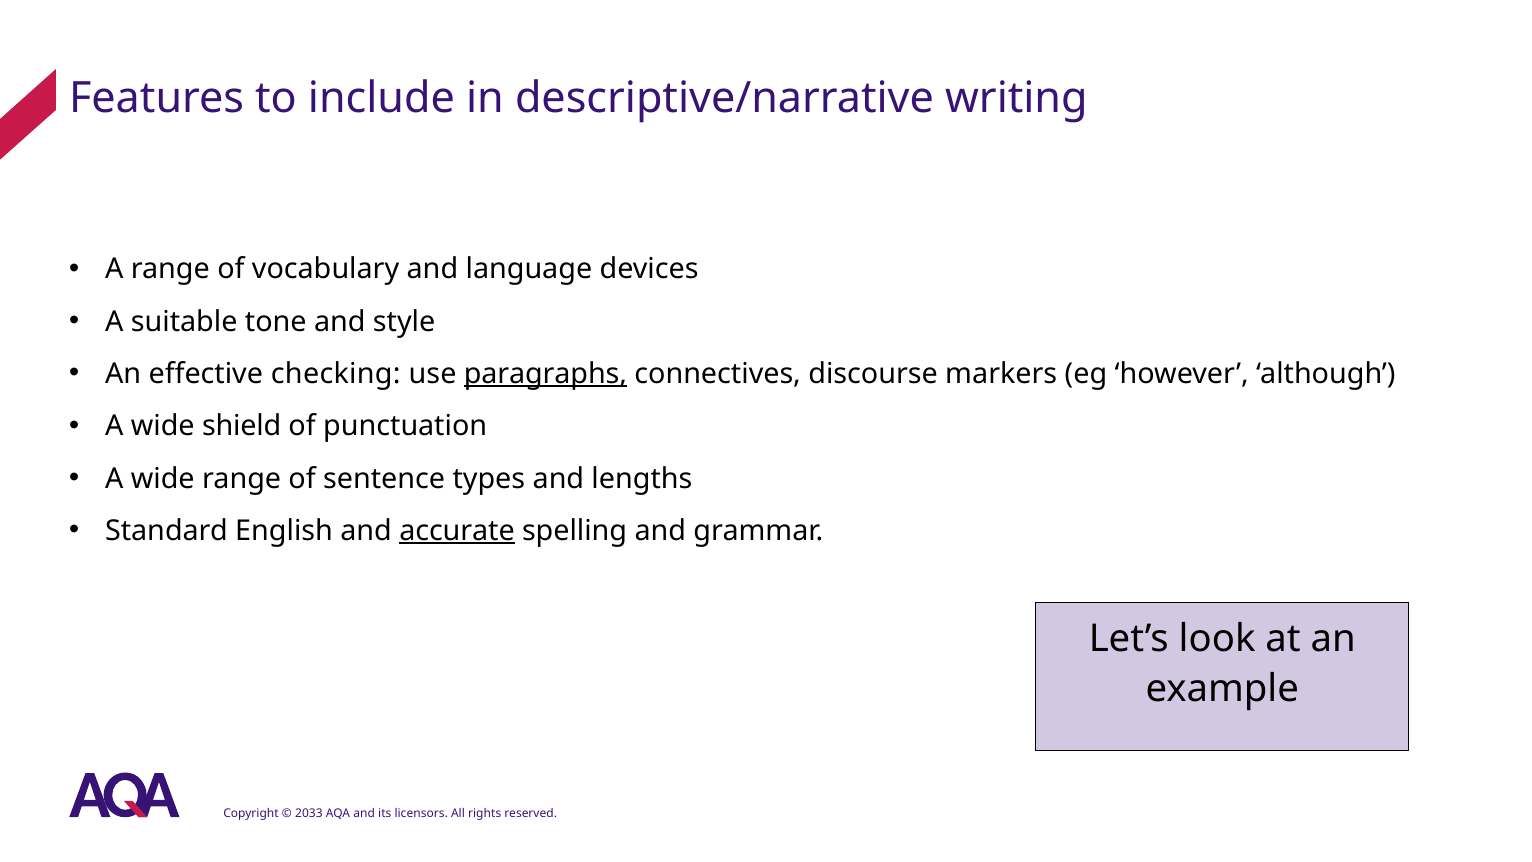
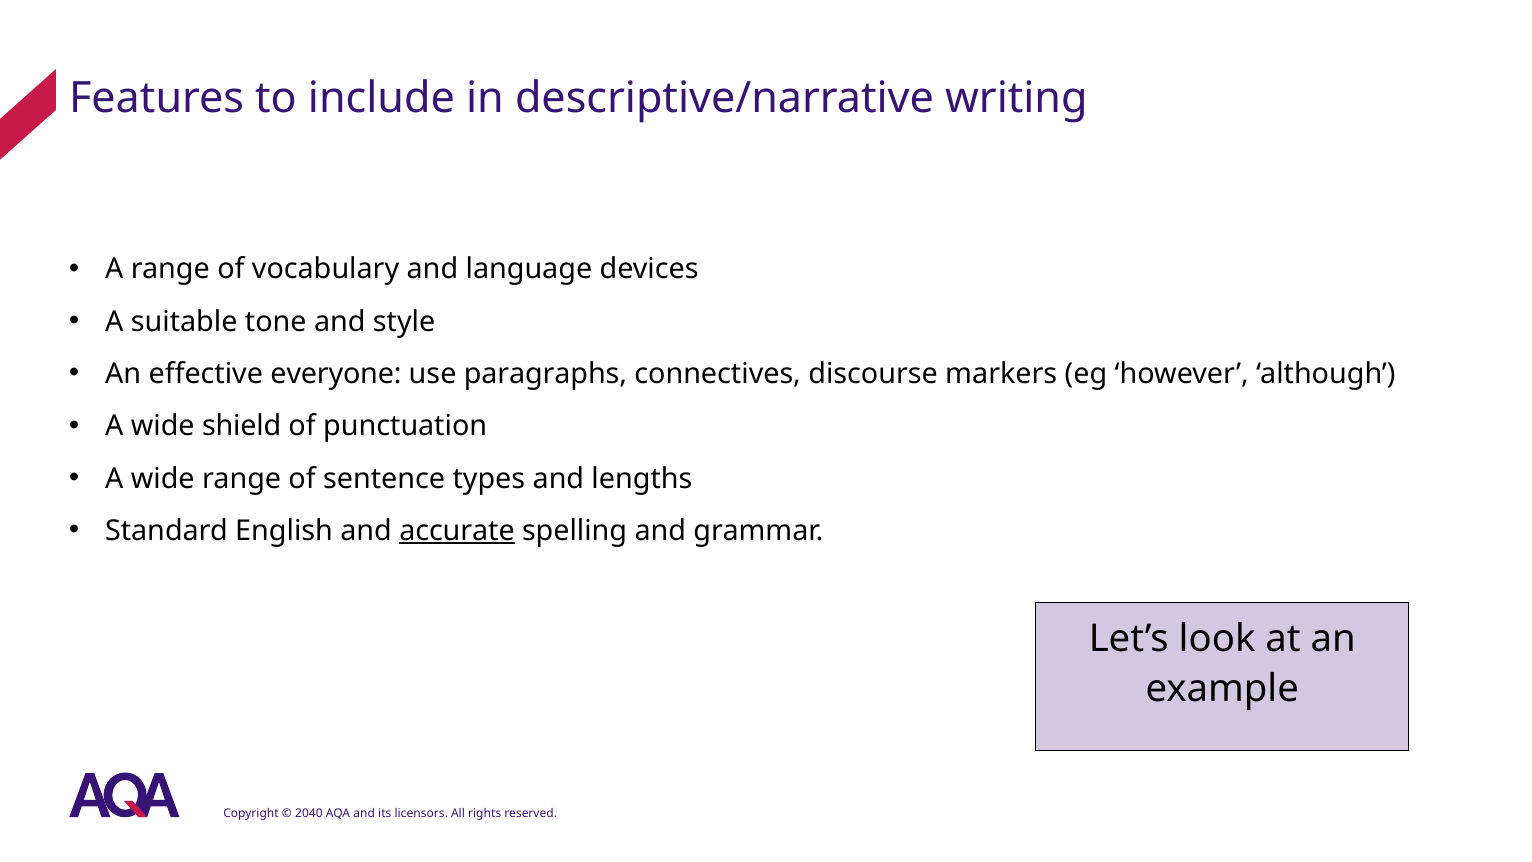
checking: checking -> everyone
paragraphs underline: present -> none
2033: 2033 -> 2040
